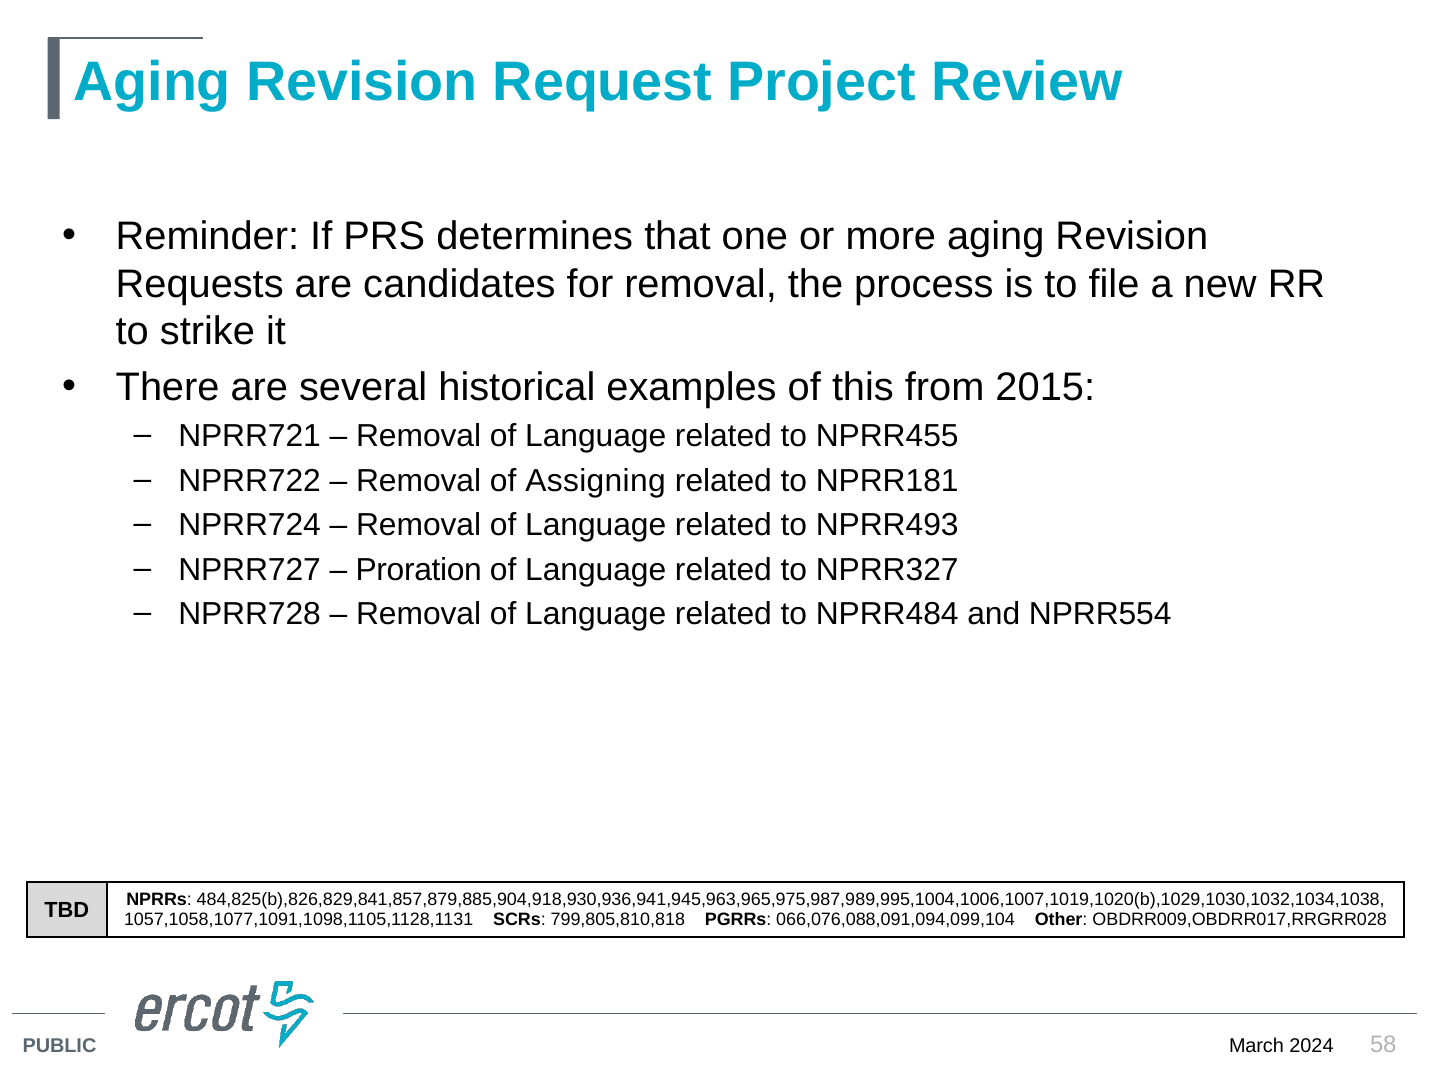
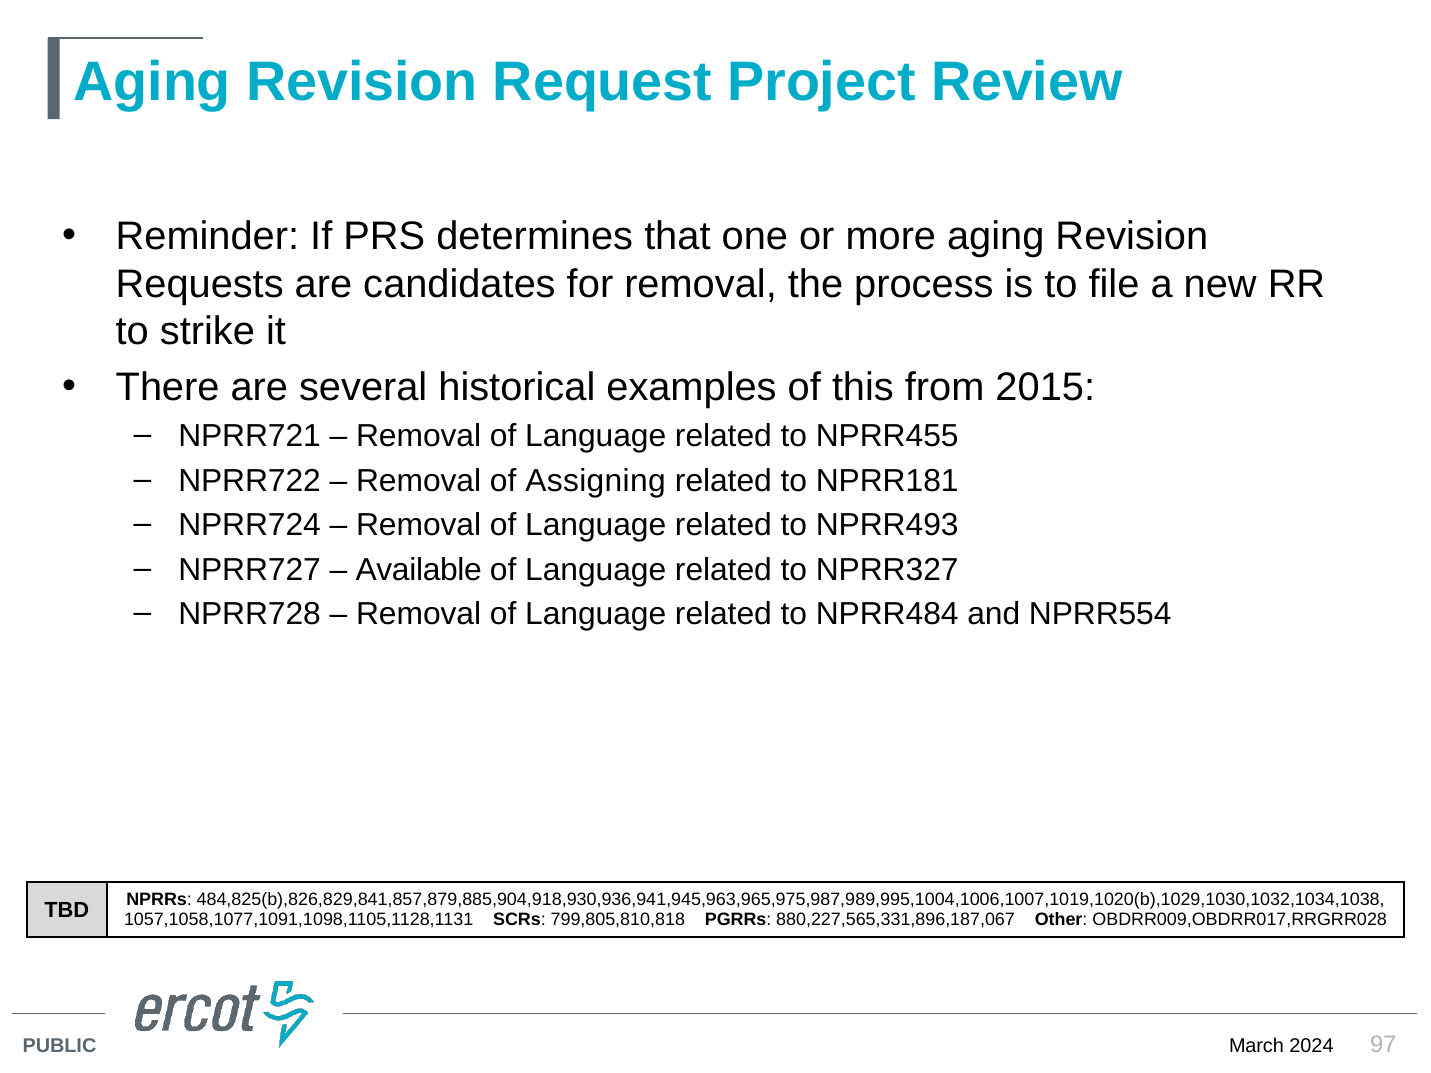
Proration: Proration -> Available
066,076,088,091,094,099,104: 066,076,088,091,094,099,104 -> 880,227,565,331,896,187,067
58: 58 -> 97
